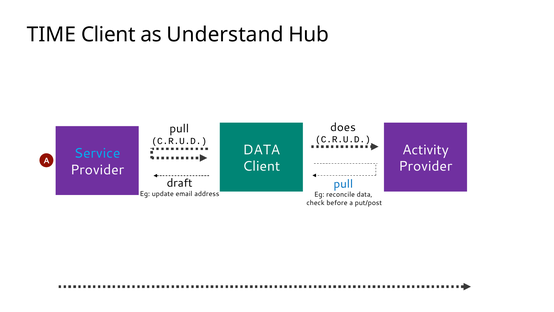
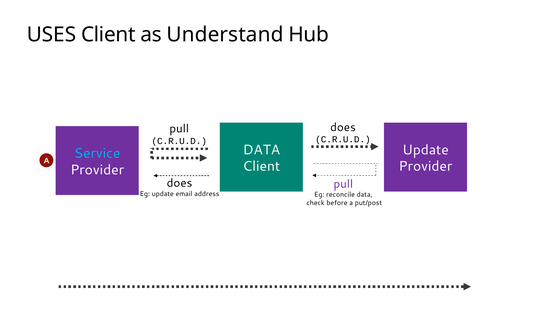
TIME: TIME -> USES
Activity at (426, 150): Activity -> Update
draft at (180, 183): draft -> does
pull at (343, 184) colour: blue -> purple
